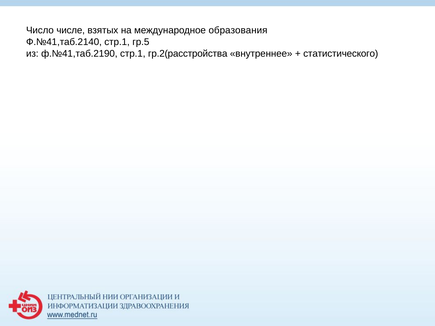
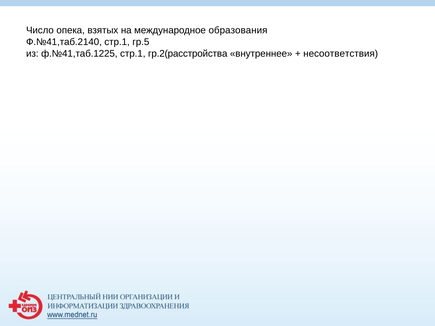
числе: числе -> опека
ф.№41,таб.2190: ф.№41,таб.2190 -> ф.№41,таб.1225
статистического: статистического -> несоответствия
